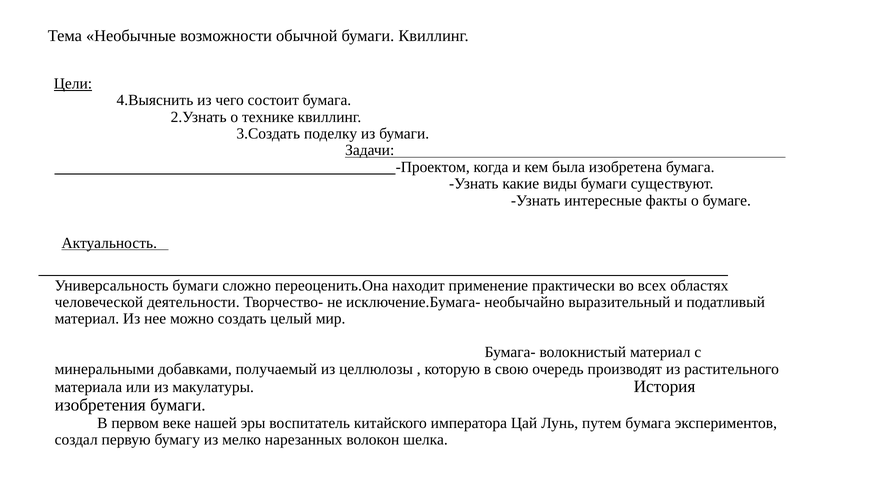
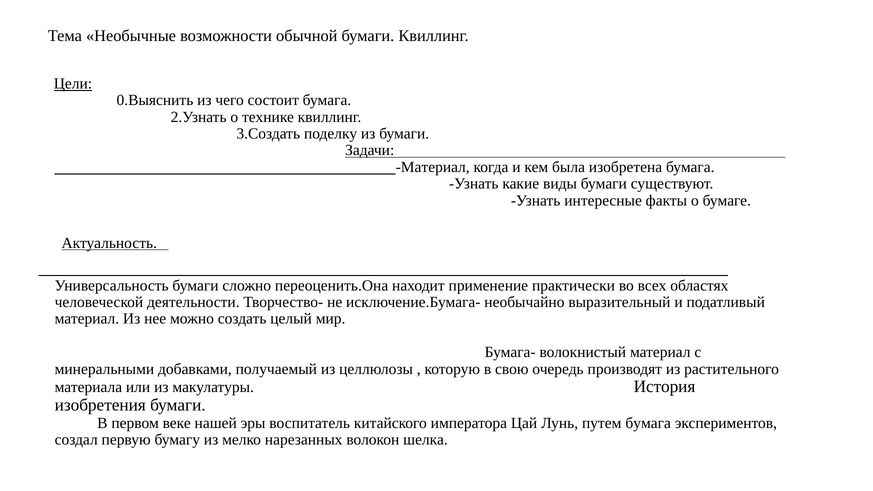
4.Выяснить: 4.Выяснить -> 0.Выяснить
Проектом at (433, 167): Проектом -> Материал
